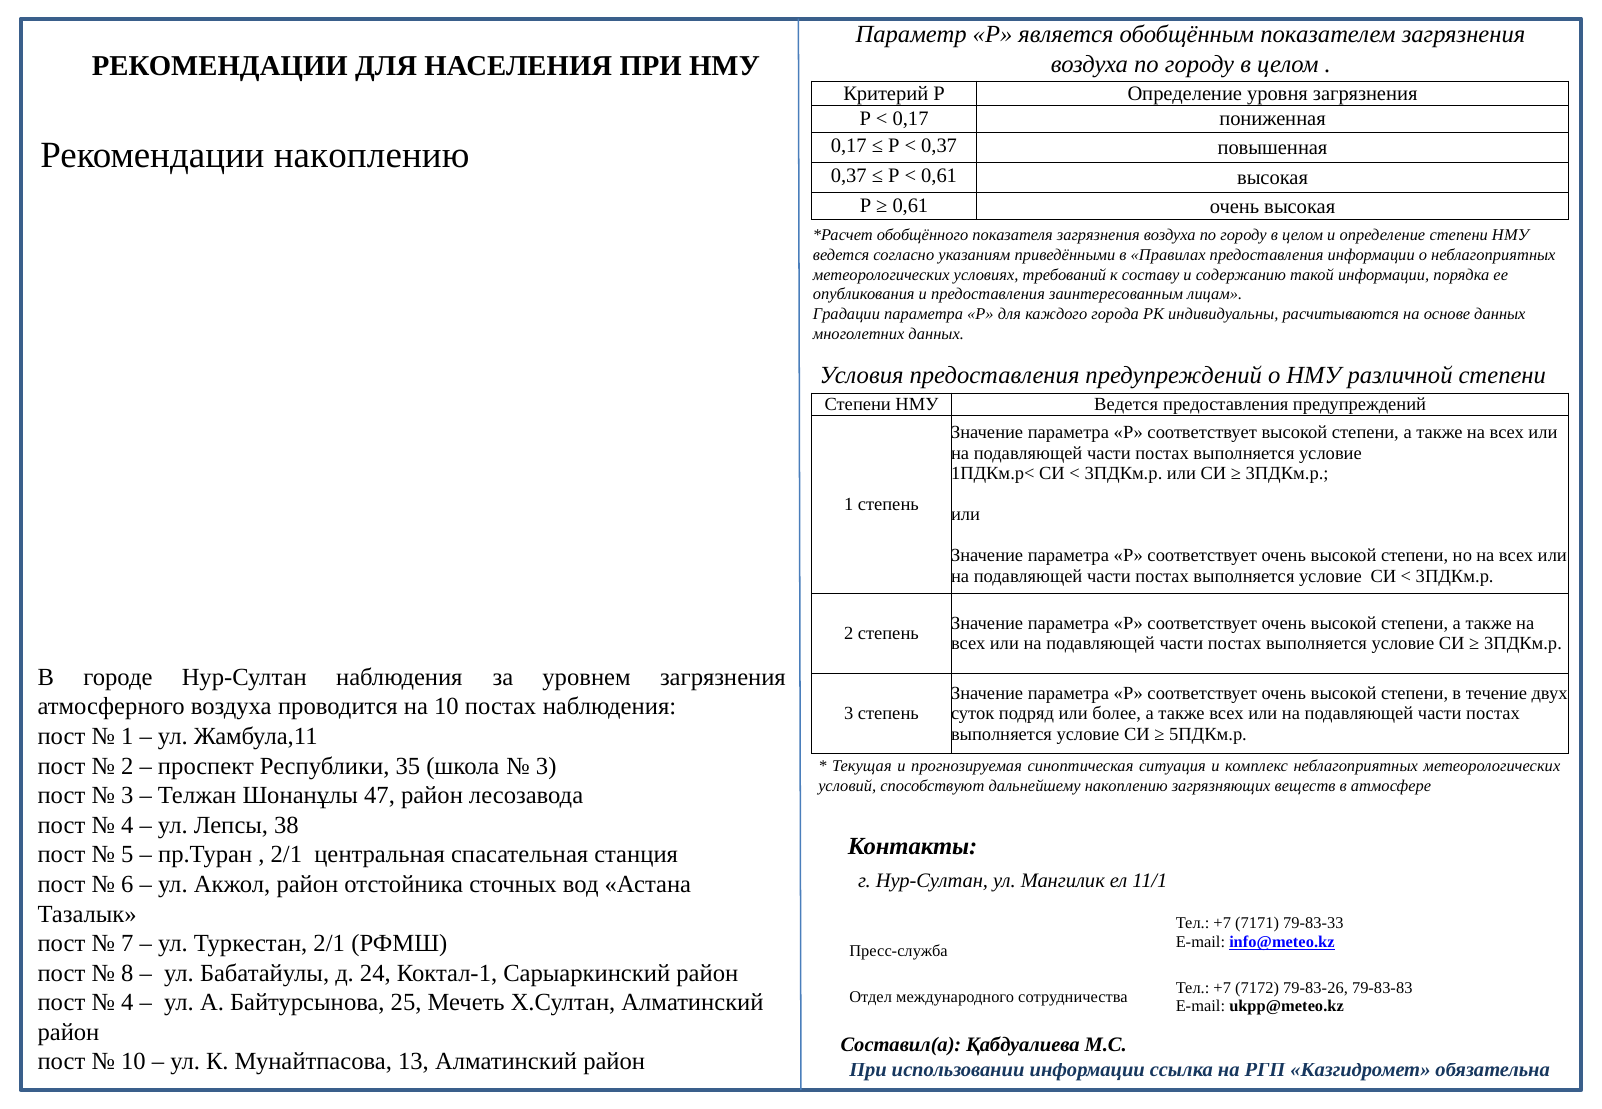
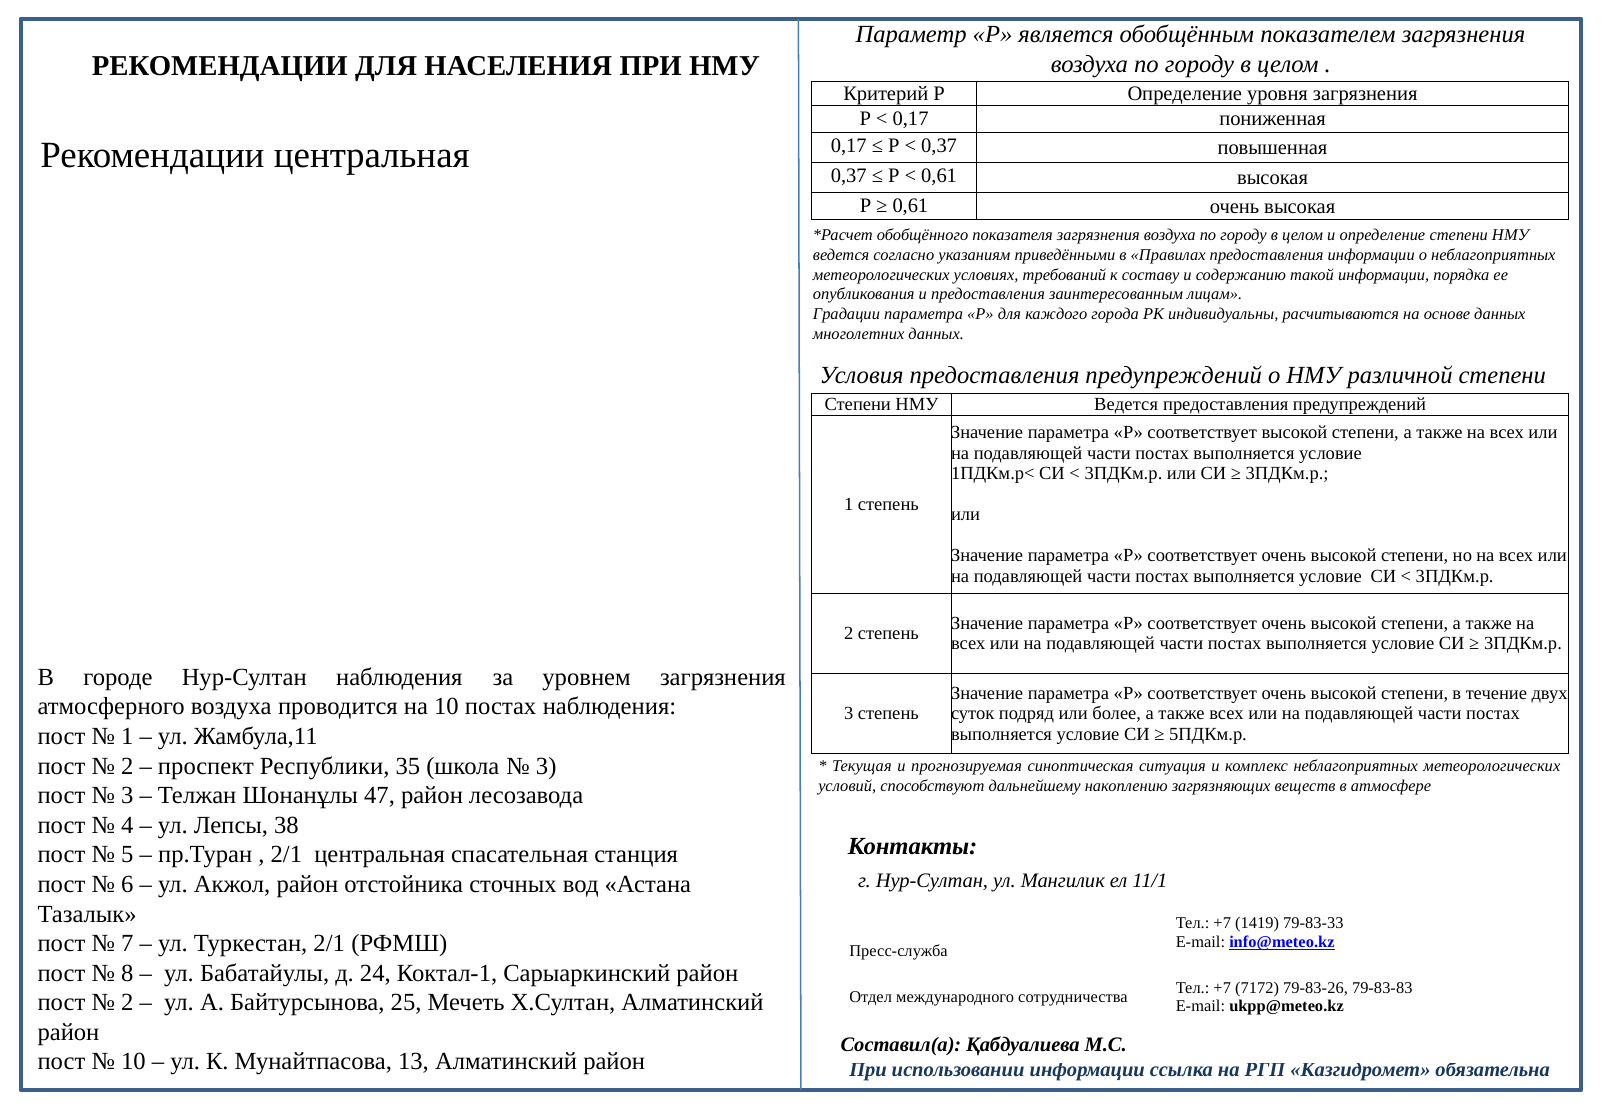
Рекомендации накоплению: накоплению -> центральная
7171: 7171 -> 1419
4 at (127, 1003): 4 -> 2
